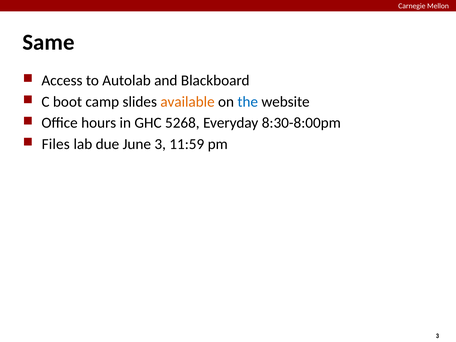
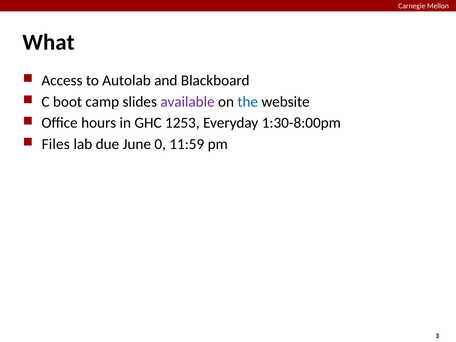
Same: Same -> What
available colour: orange -> purple
5268: 5268 -> 1253
8:30-8:00pm: 8:30-8:00pm -> 1:30-8:00pm
June 3: 3 -> 0
